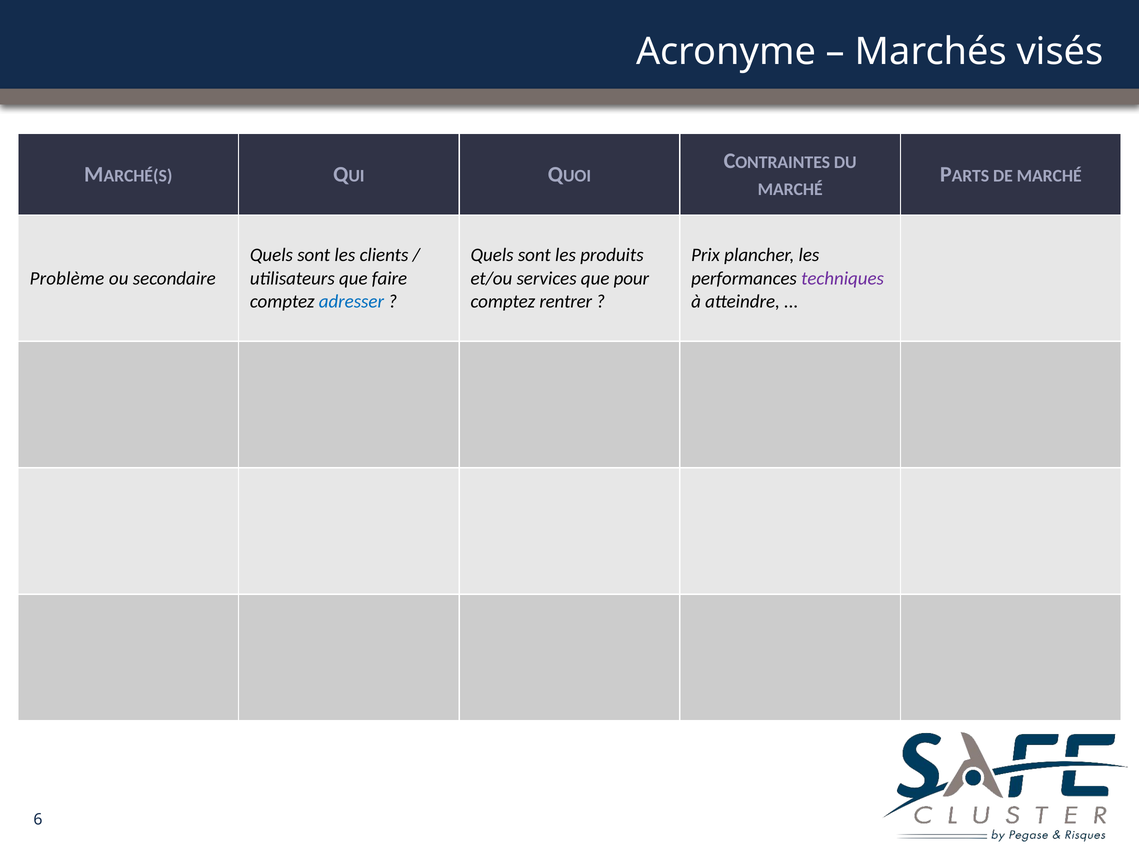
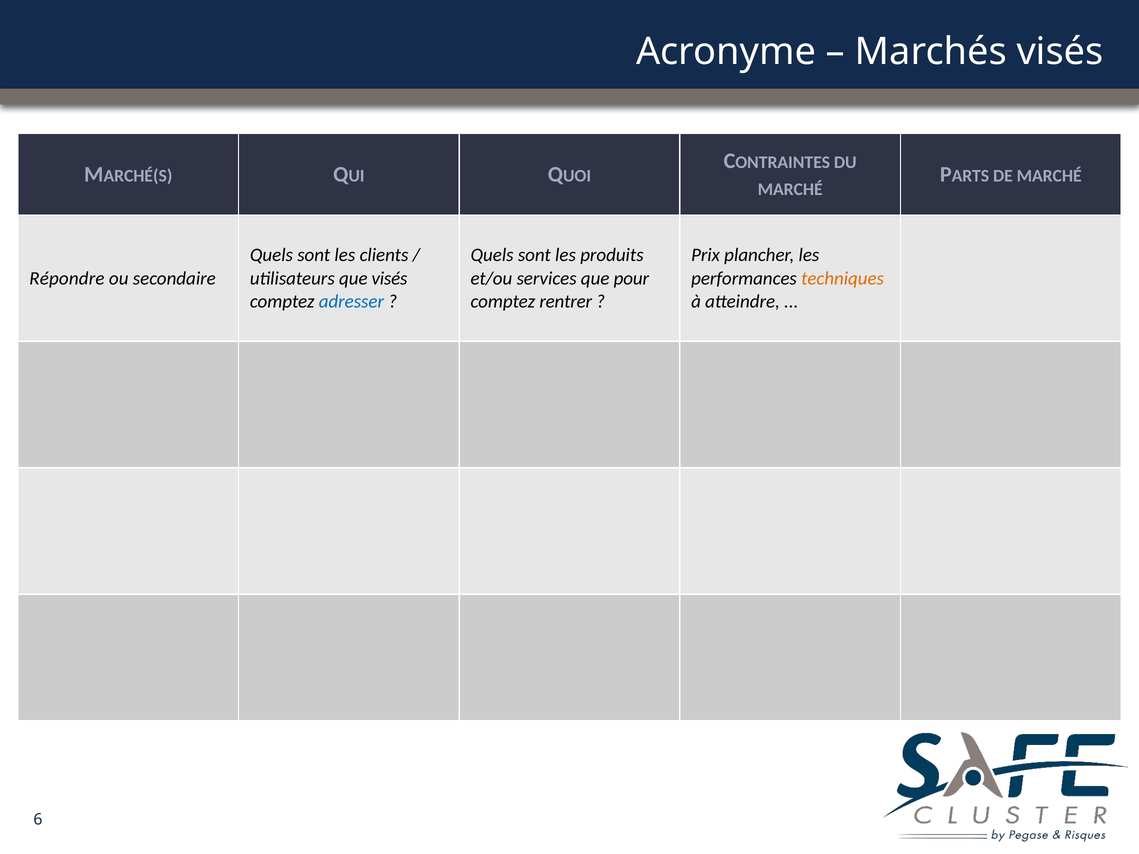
Problème: Problème -> Répondre
que faire: faire -> visés
techniques colour: purple -> orange
